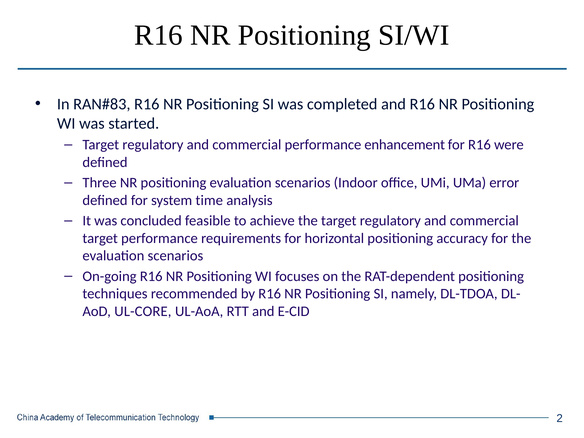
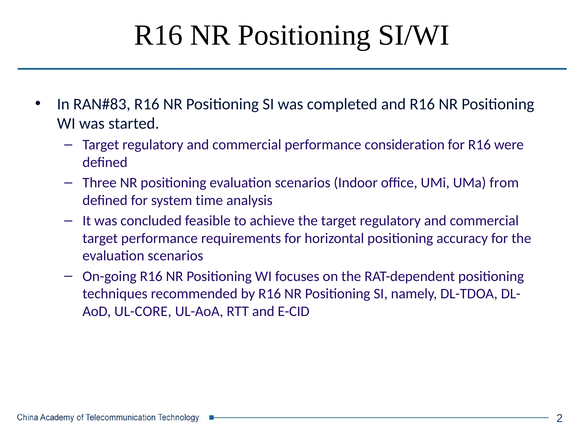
enhancement: enhancement -> consideration
error: error -> from
